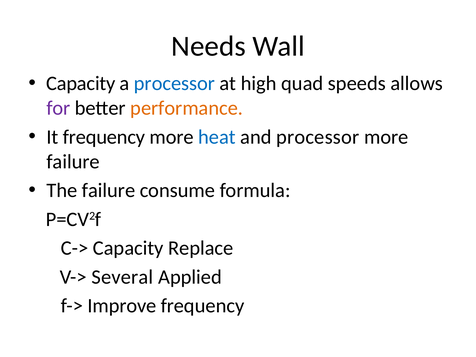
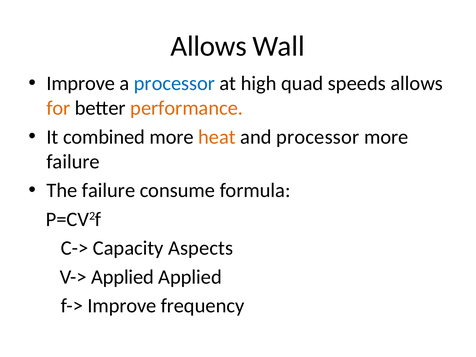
Needs at (209, 46): Needs -> Allows
Capacity at (81, 84): Capacity -> Improve
for colour: purple -> orange
It frequency: frequency -> combined
heat colour: blue -> orange
Replace: Replace -> Aspects
V-> Several: Several -> Applied
